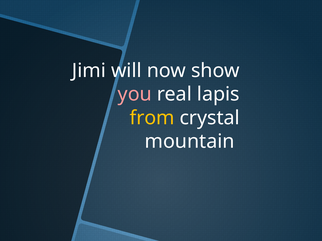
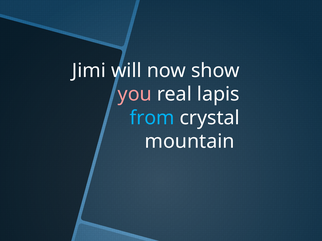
from colour: yellow -> light blue
